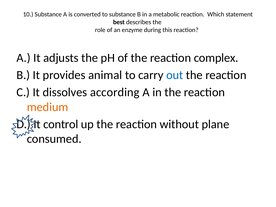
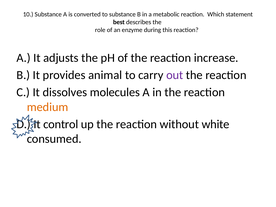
complex: complex -> increase
out colour: blue -> purple
according: according -> molecules
plane: plane -> white
